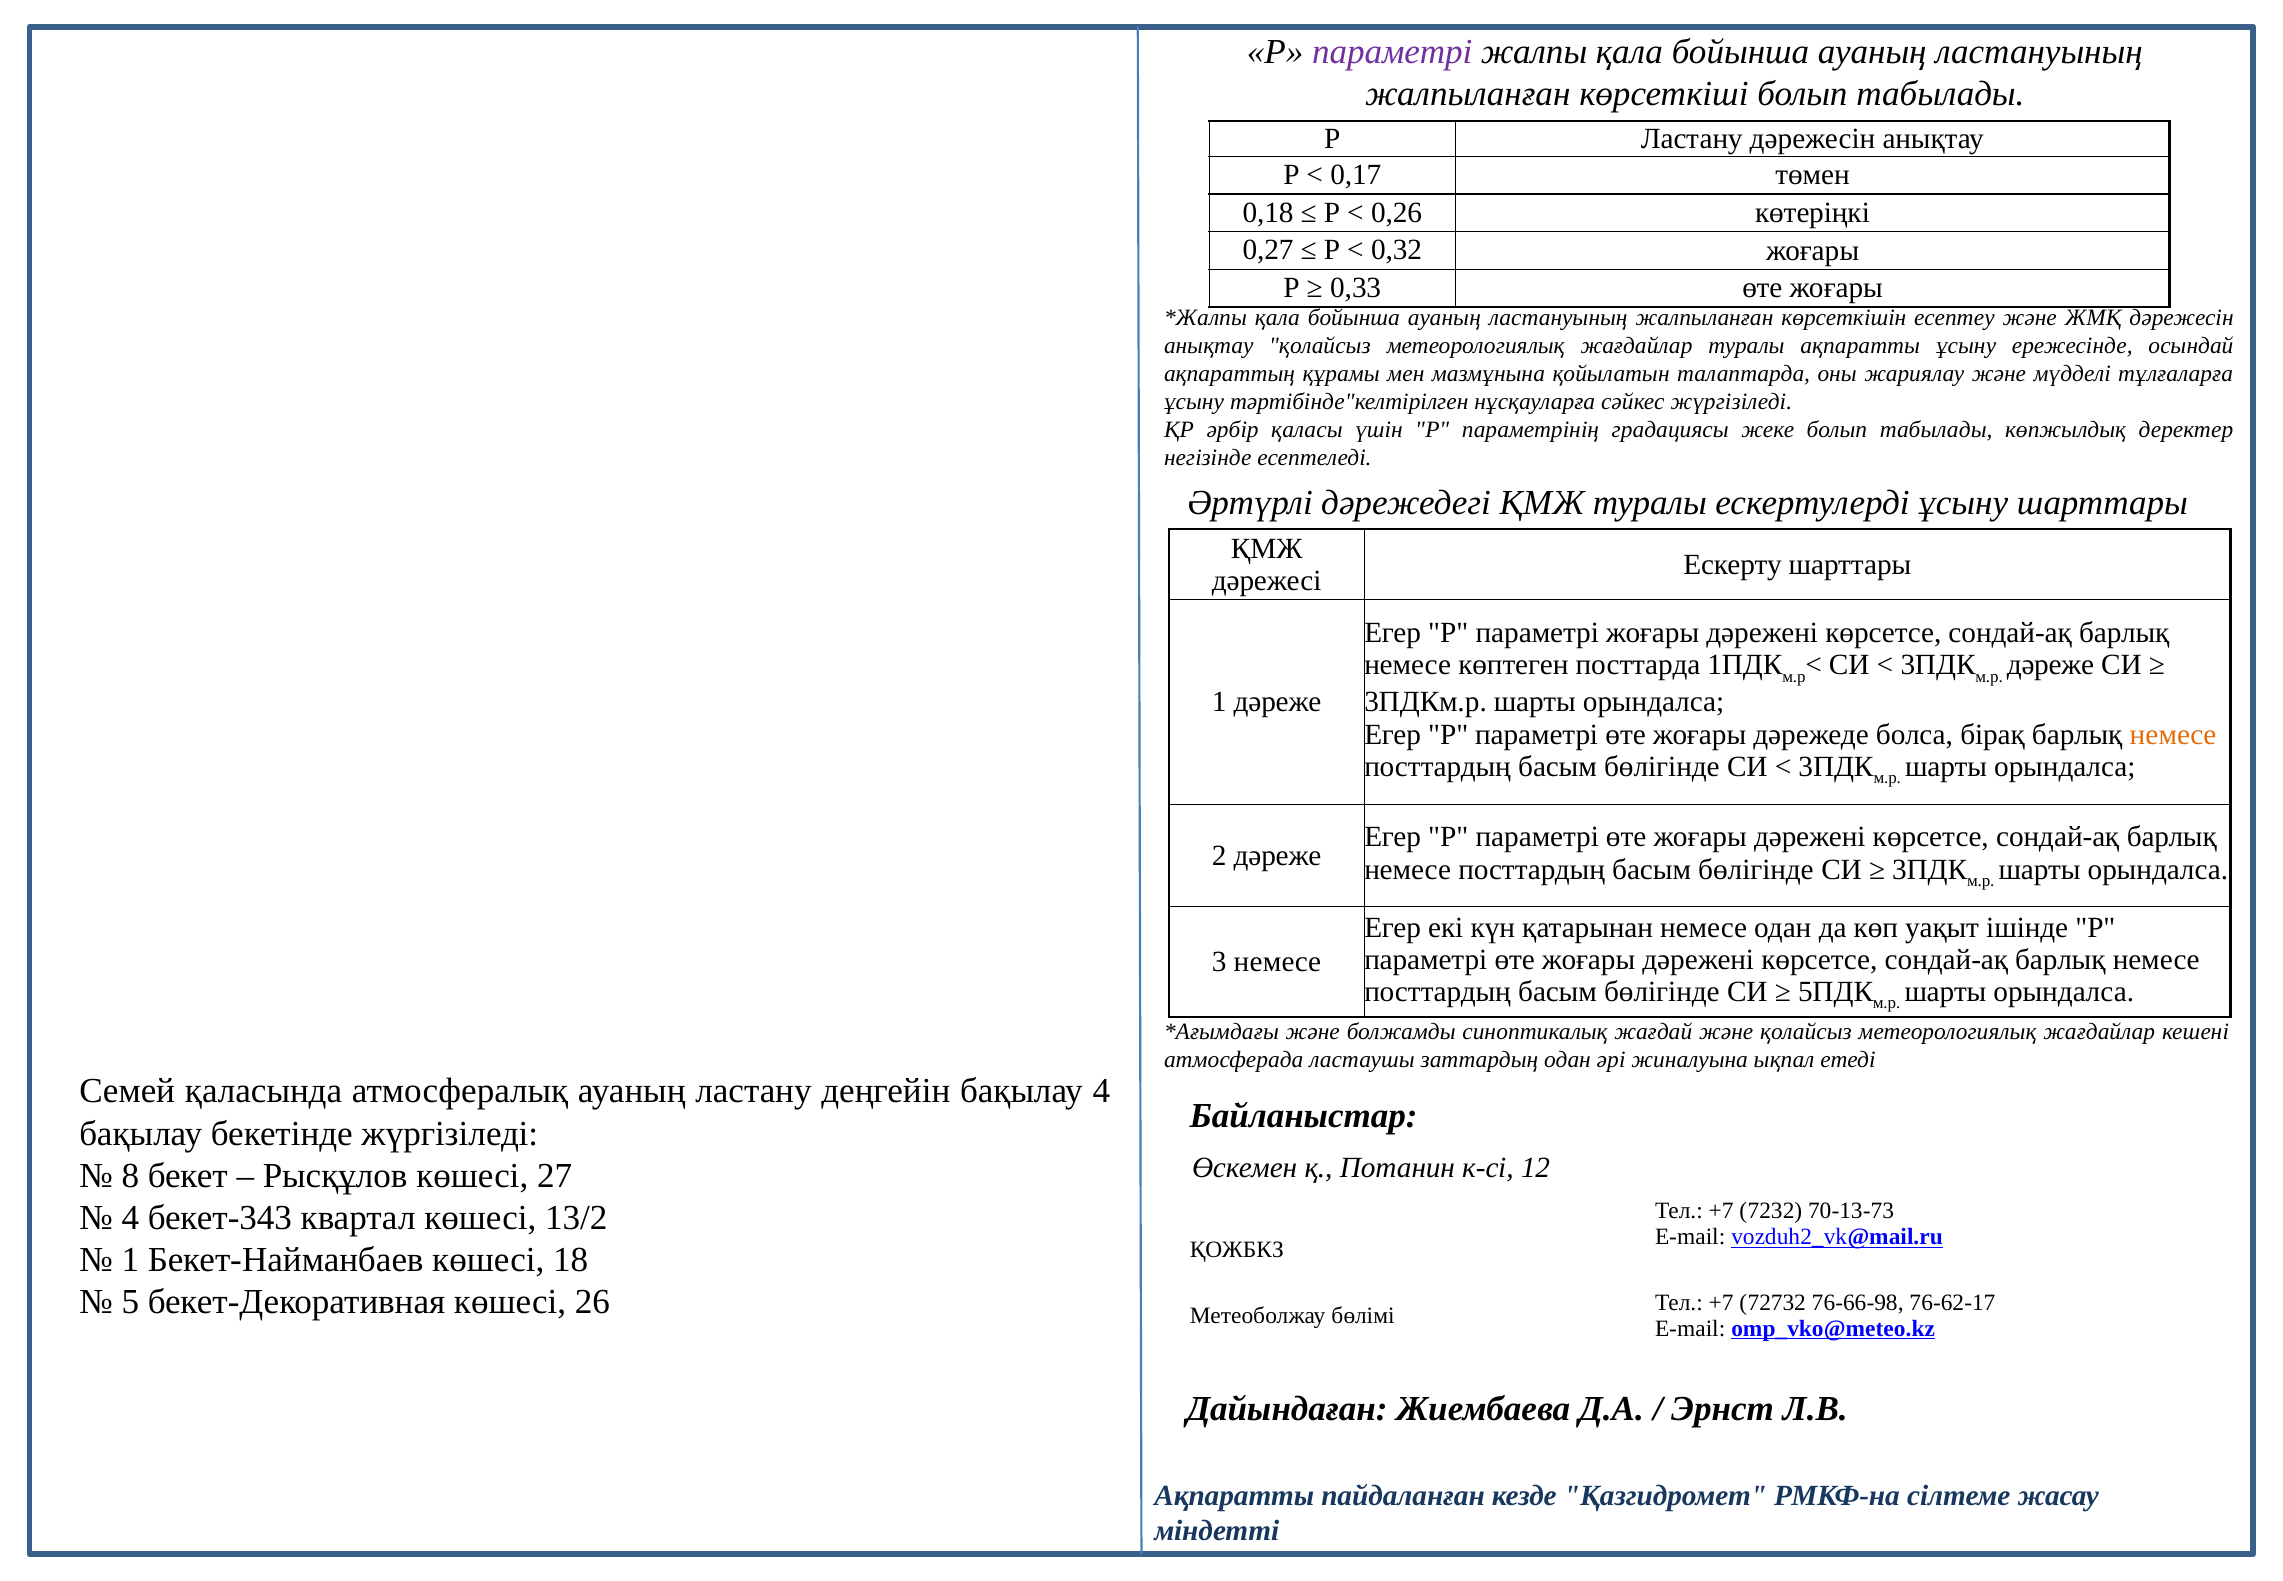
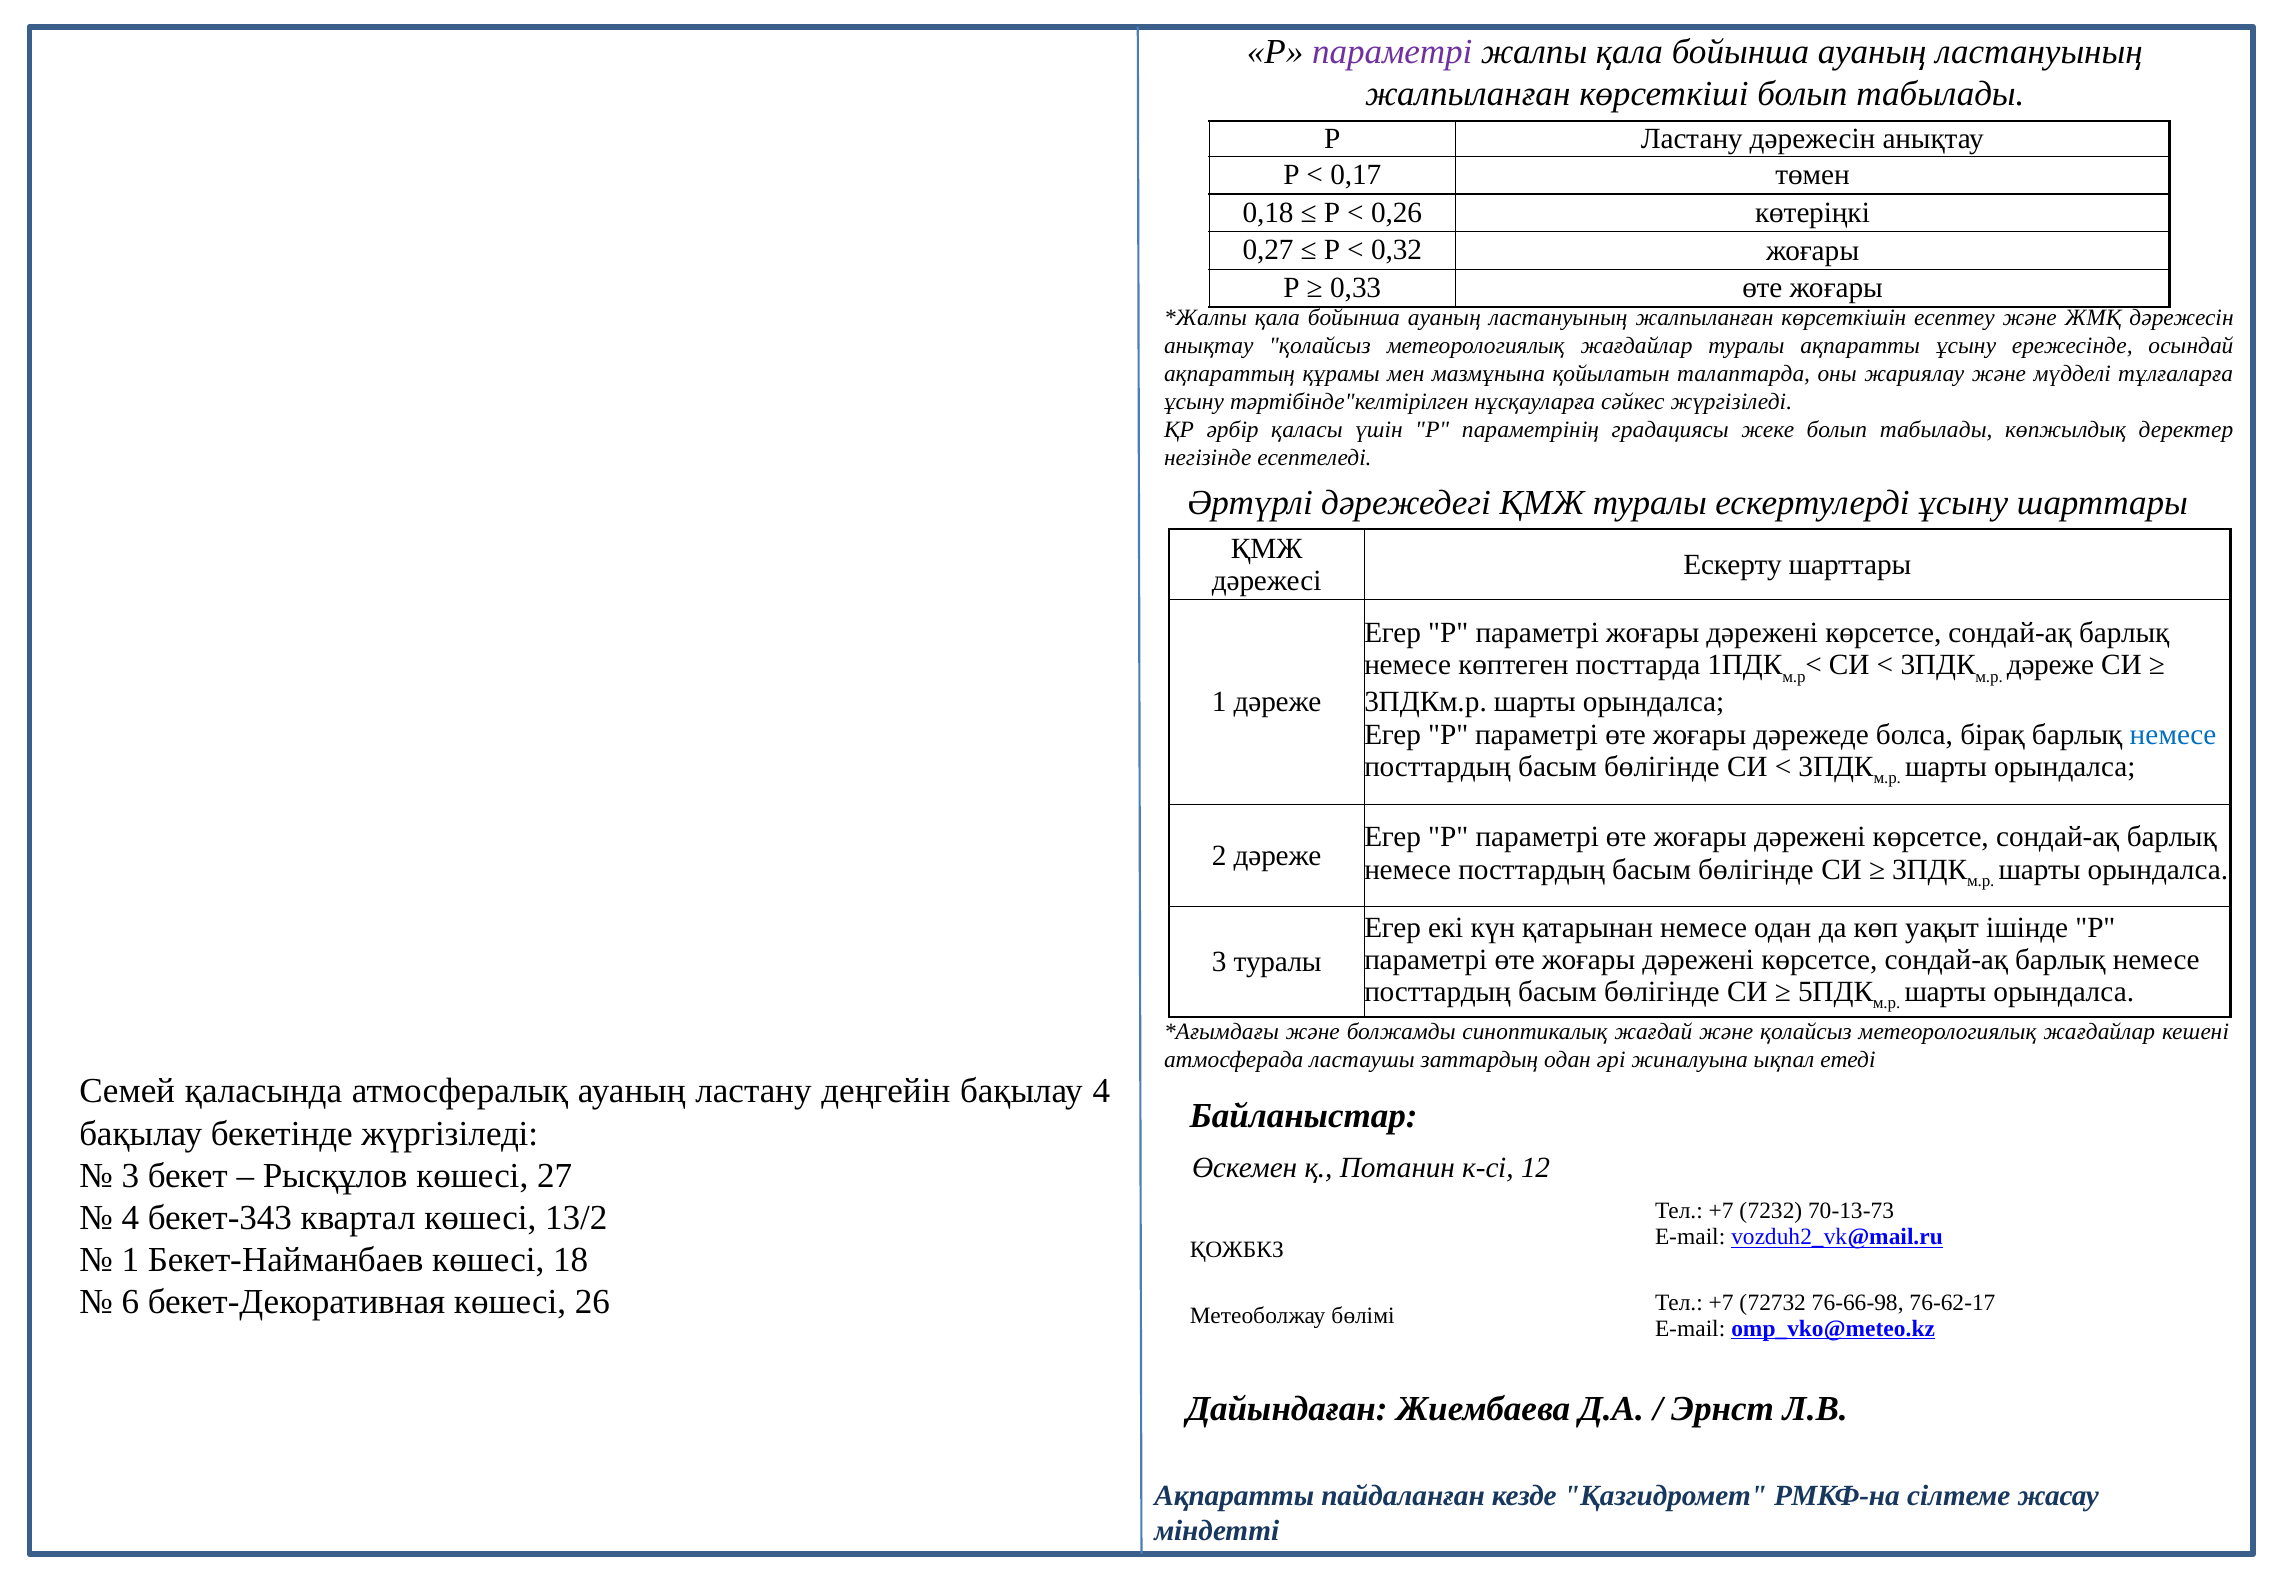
немесе at (2173, 734) colour: orange -> blue
3 немесе: немесе -> туралы
8 at (130, 1175): 8 -> 3
5: 5 -> 6
